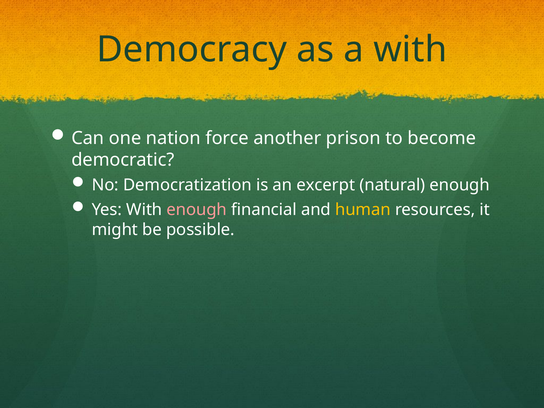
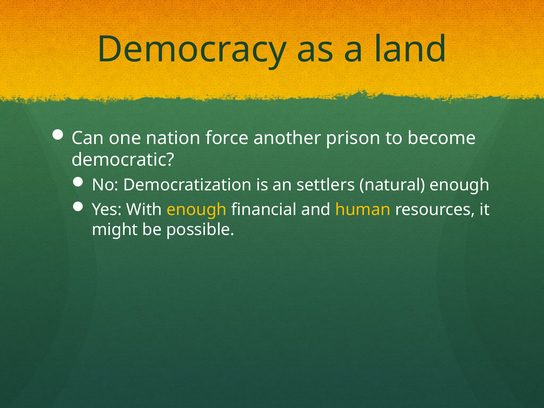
a with: with -> land
excerpt: excerpt -> settlers
enough at (197, 210) colour: pink -> yellow
